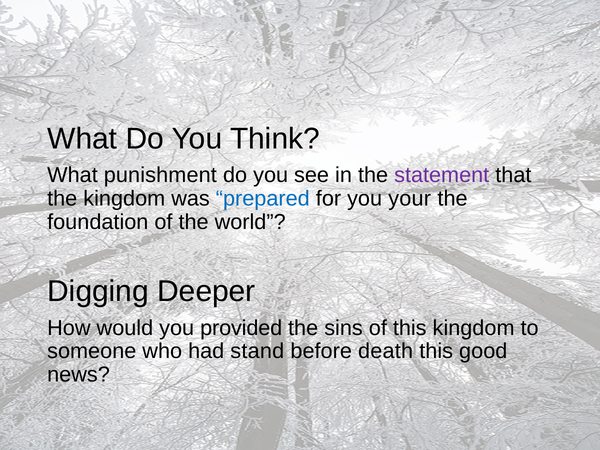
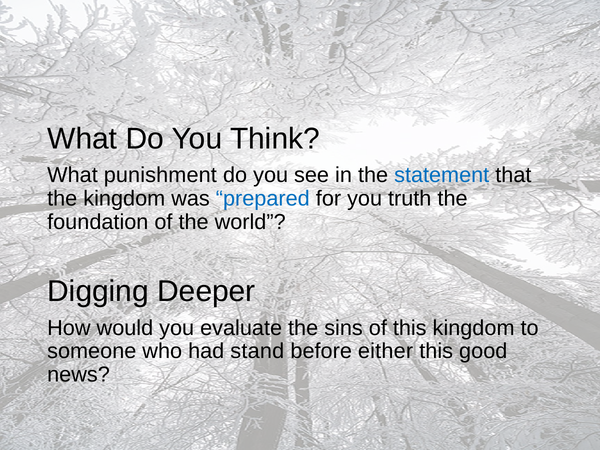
statement colour: purple -> blue
your: your -> truth
provided: provided -> evaluate
death: death -> either
